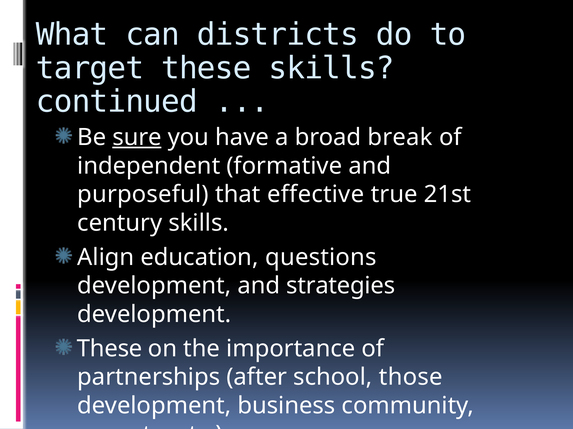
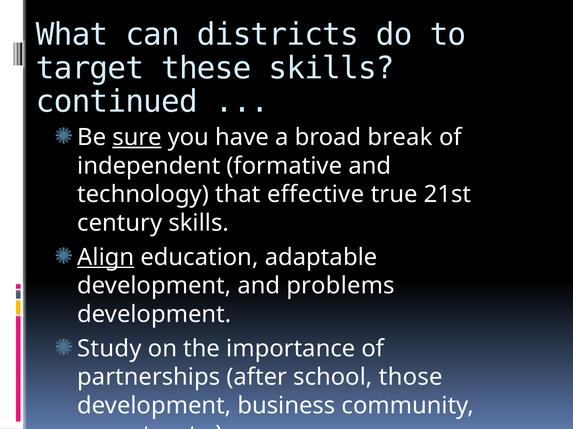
purposeful: purposeful -> technology
Align underline: none -> present
questions: questions -> adaptable
strategies: strategies -> problems
These at (110, 349): These -> Study
